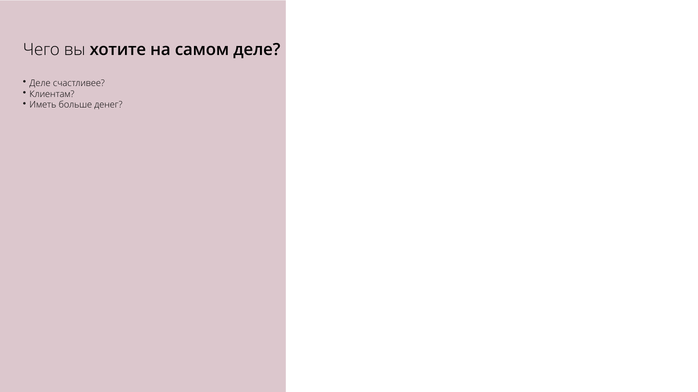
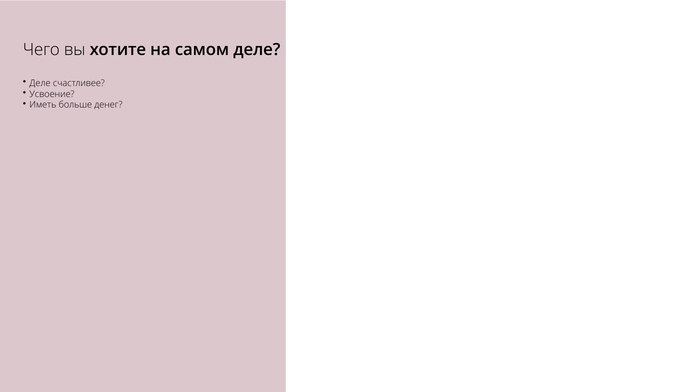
Клиентам: Клиентам -> Усвоение
